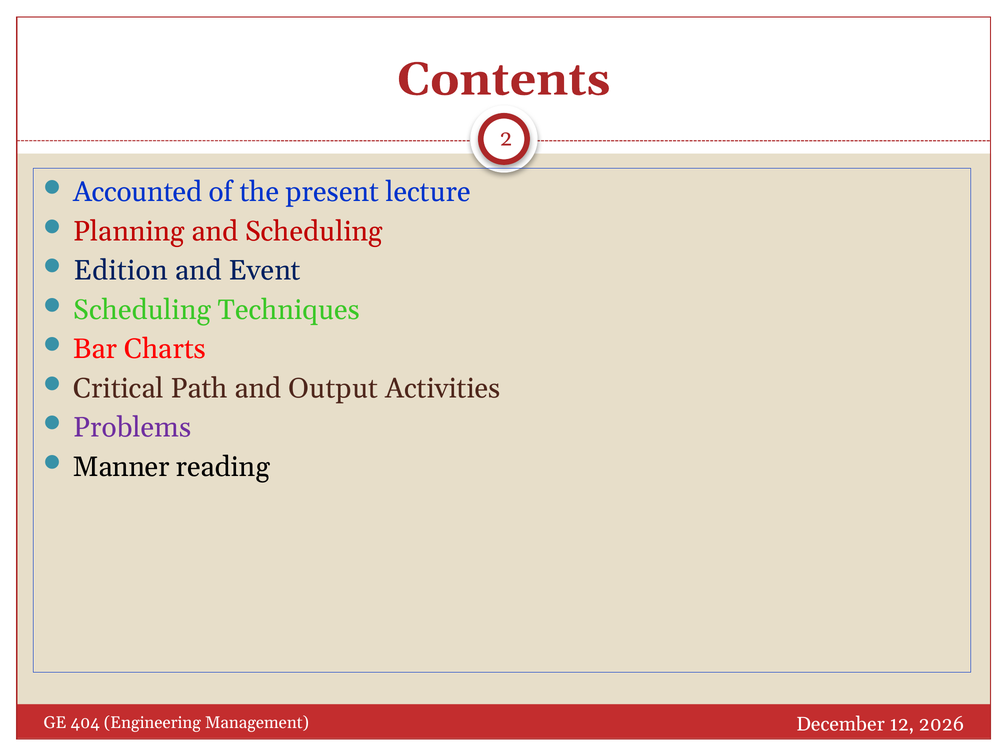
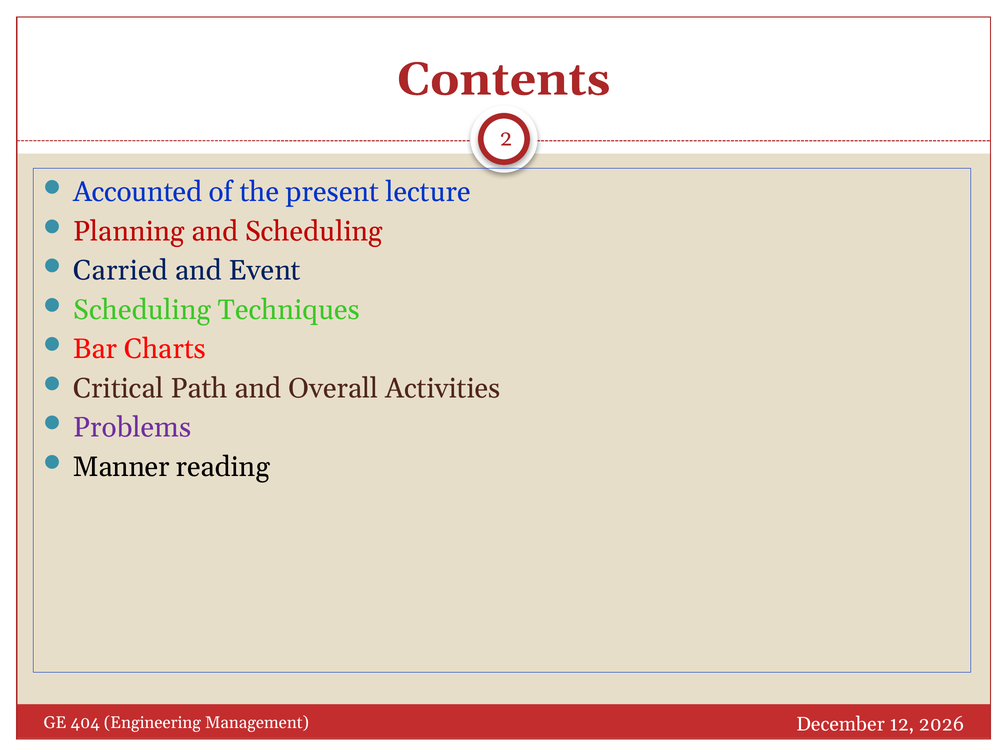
Edition: Edition -> Carried
Output: Output -> Overall
